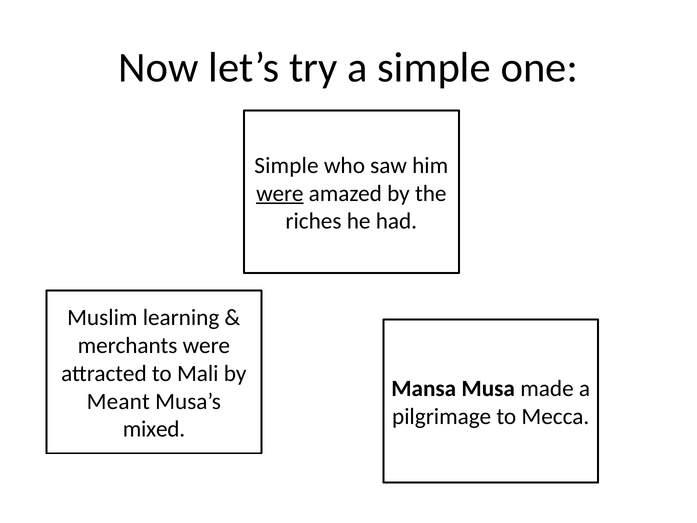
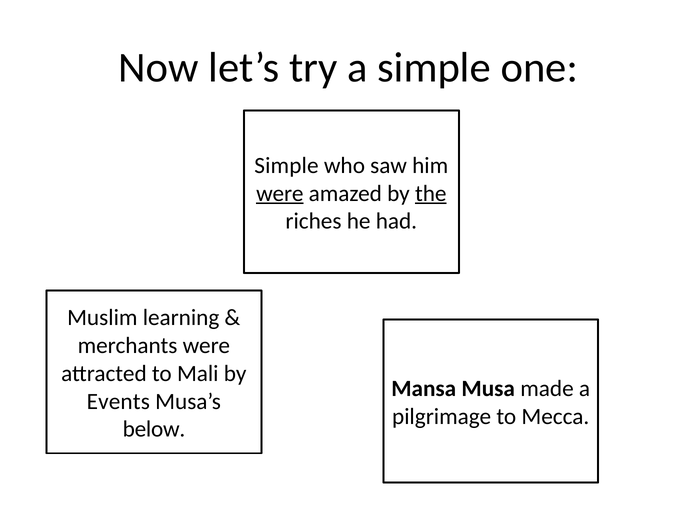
the underline: none -> present
Meant: Meant -> Events
mixed: mixed -> below
